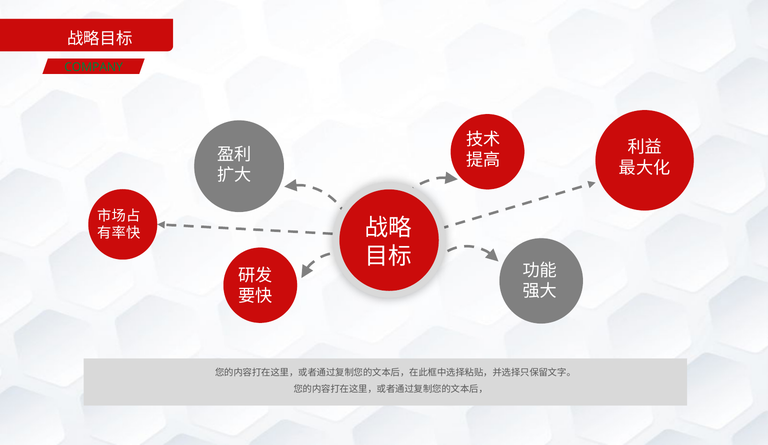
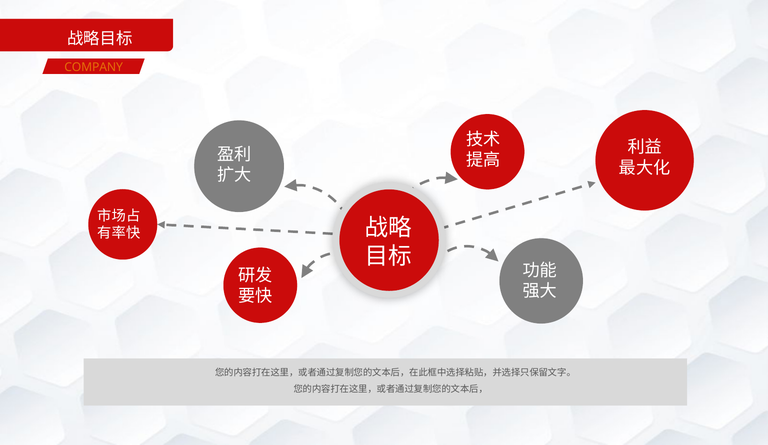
COMPANY colour: green -> orange
